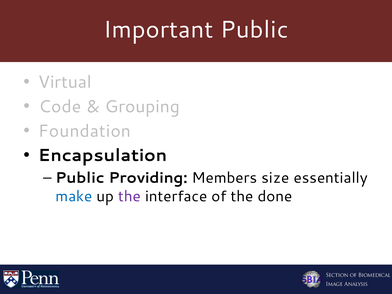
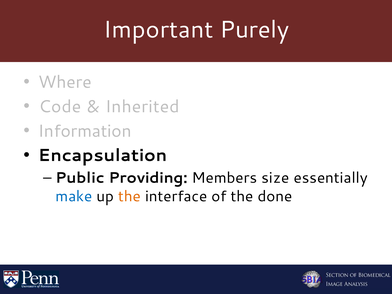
Important Public: Public -> Purely
Virtual: Virtual -> Where
Grouping: Grouping -> Inherited
Foundation: Foundation -> Information
the at (130, 196) colour: purple -> orange
